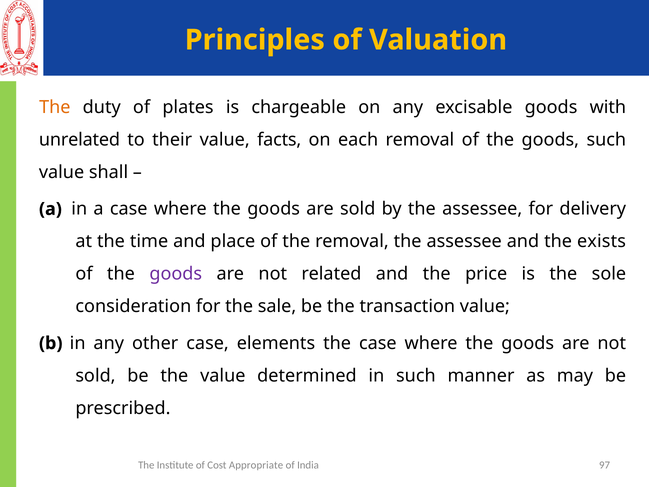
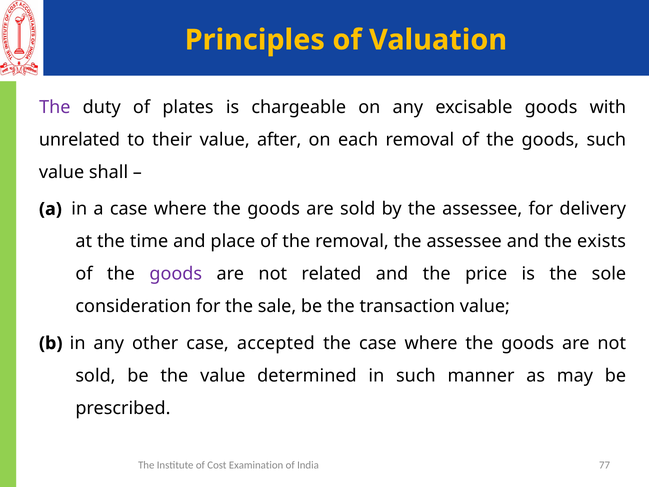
The at (55, 107) colour: orange -> purple
facts: facts -> after
elements: elements -> accepted
Appropriate: Appropriate -> Examination
97: 97 -> 77
